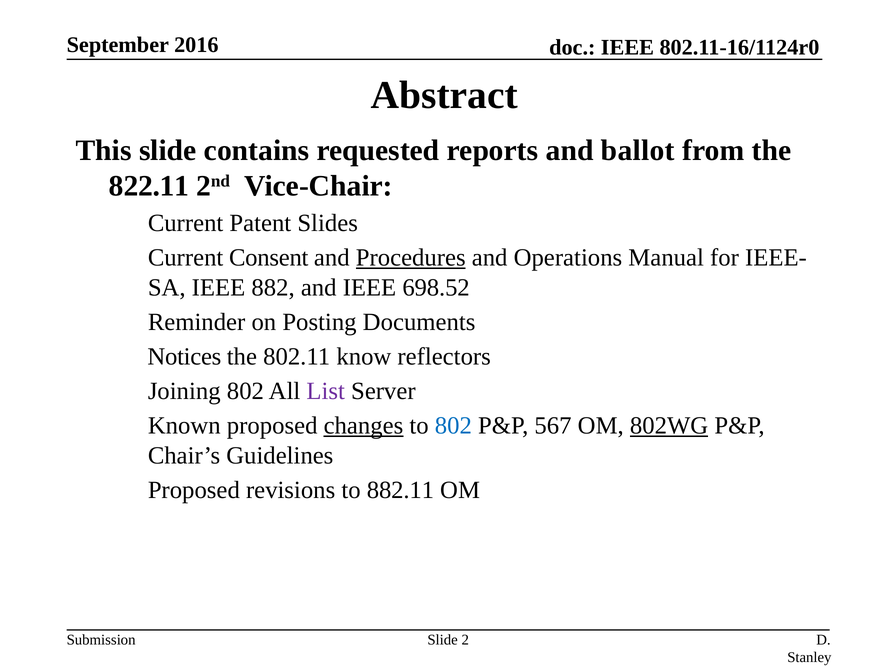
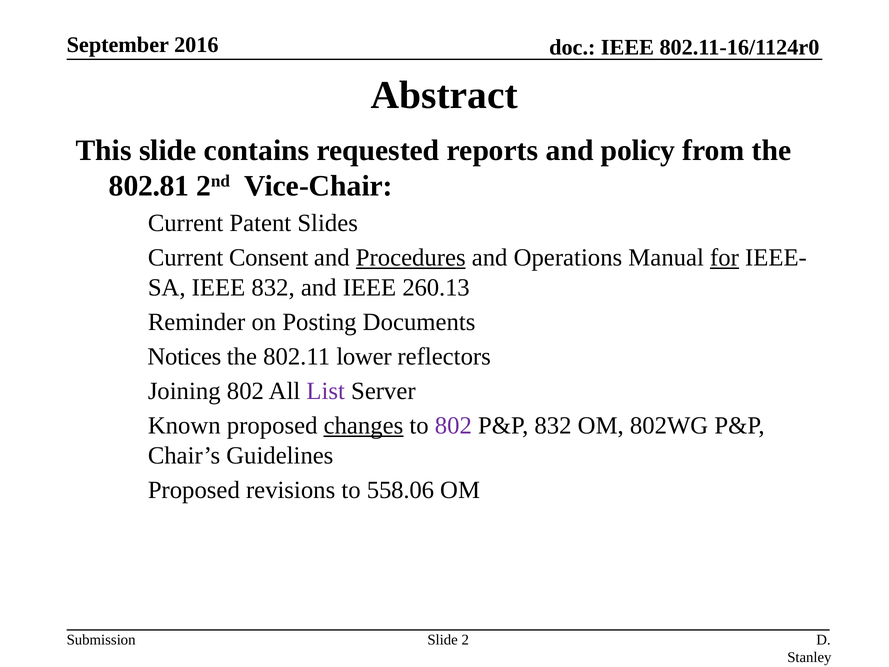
ballot: ballot -> policy
822.11: 822.11 -> 802.81
for underline: none -> present
IEEE 882: 882 -> 832
698.52: 698.52 -> 260.13
know: know -> lower
802 at (453, 426) colour: blue -> purple
P&P 567: 567 -> 832
802WG underline: present -> none
882.11: 882.11 -> 558.06
